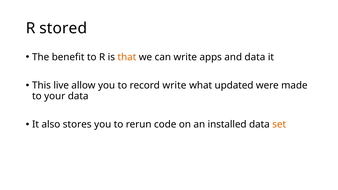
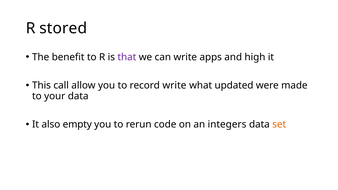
that colour: orange -> purple
and data: data -> high
live: live -> call
stores: stores -> empty
installed: installed -> integers
